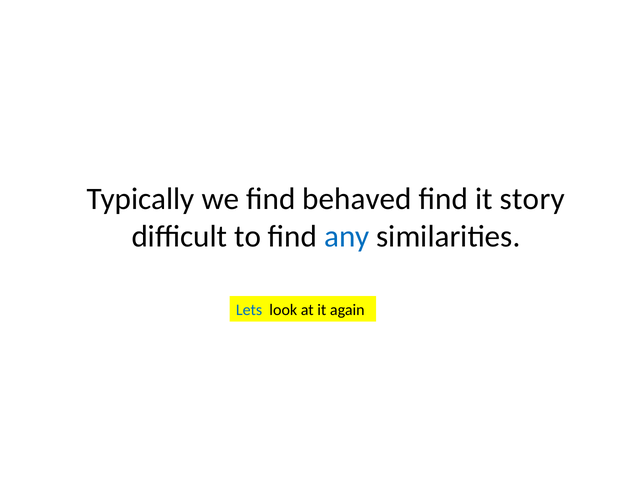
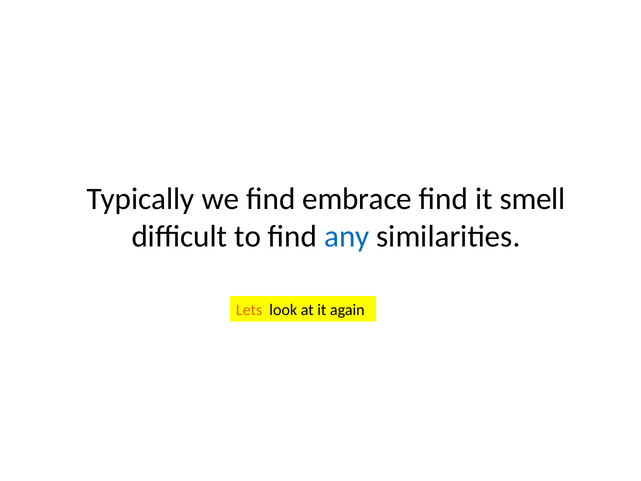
behaved: behaved -> embrace
story: story -> smell
Lets colour: blue -> orange
